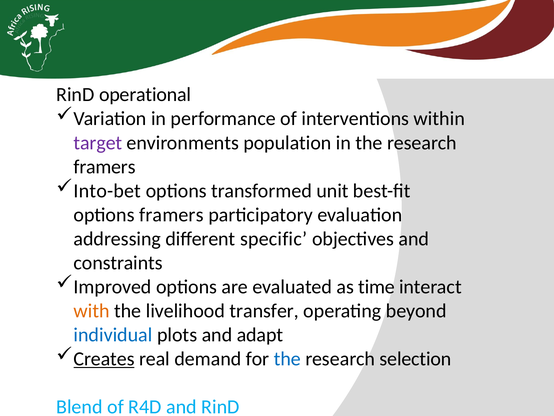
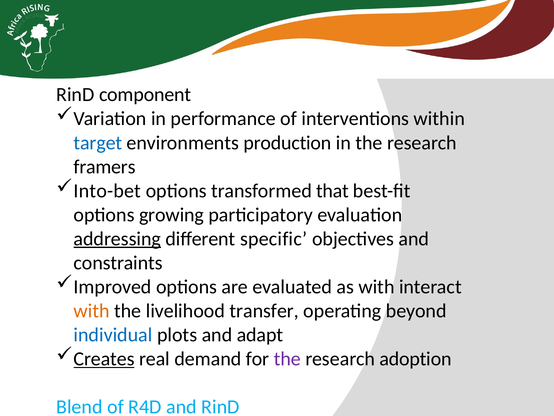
operational: operational -> component
target colour: purple -> blue
population: population -> production
unit: unit -> that
options framers: framers -> growing
addressing underline: none -> present
as time: time -> with
the at (287, 358) colour: blue -> purple
selection: selection -> adoption
